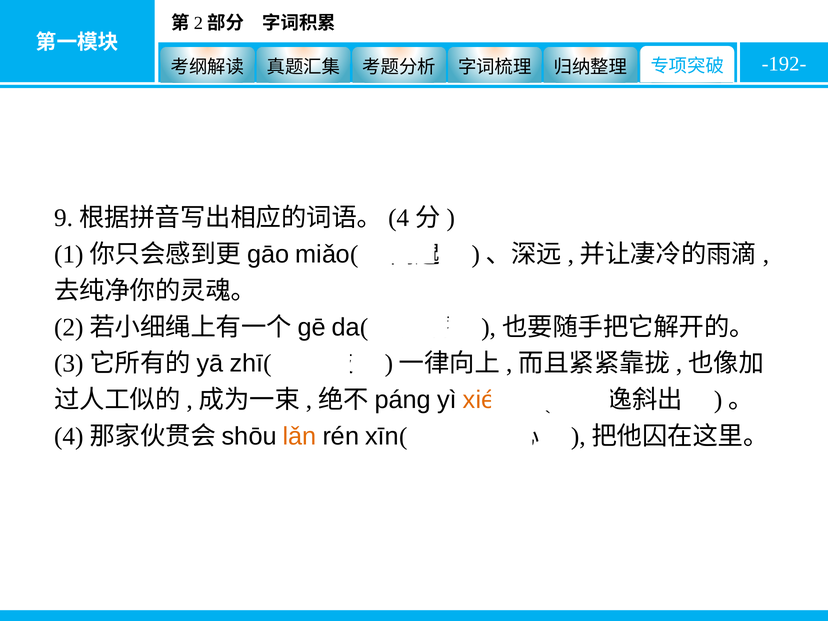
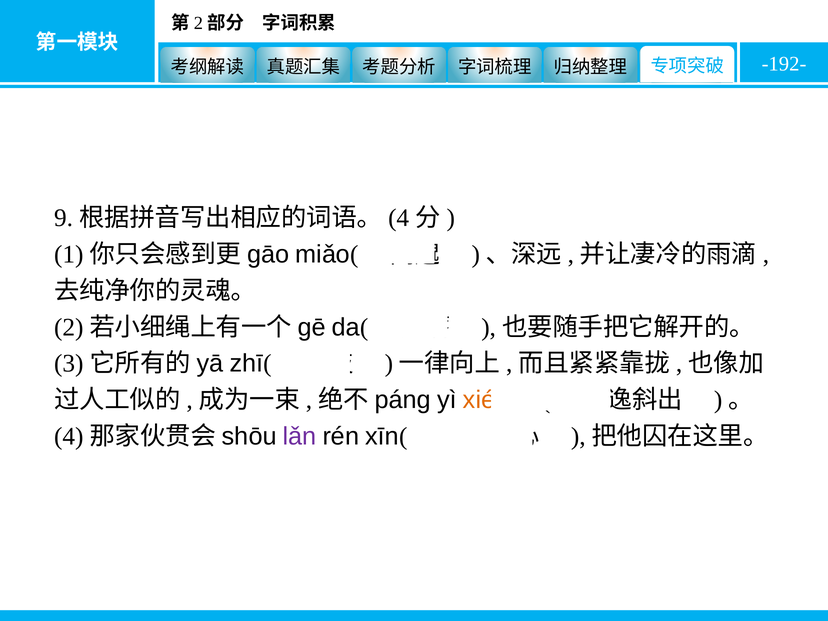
lǎn colour: orange -> purple
